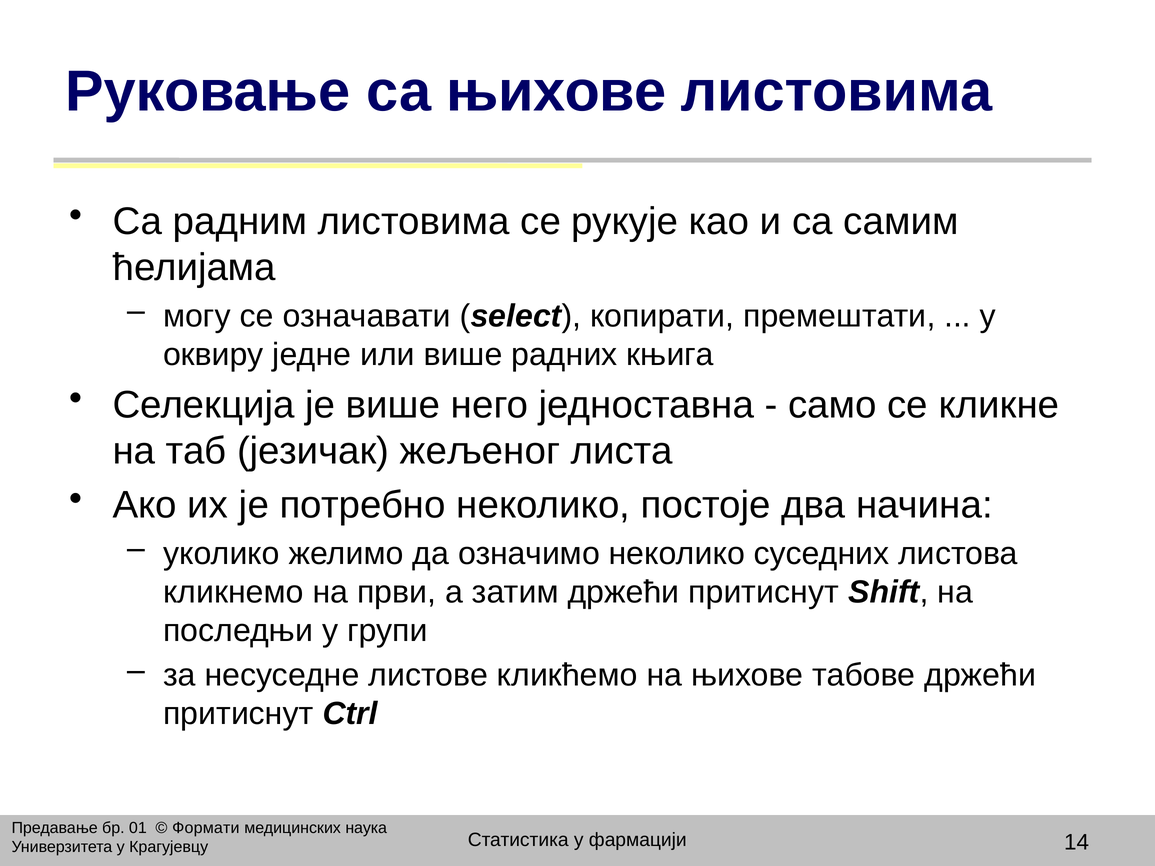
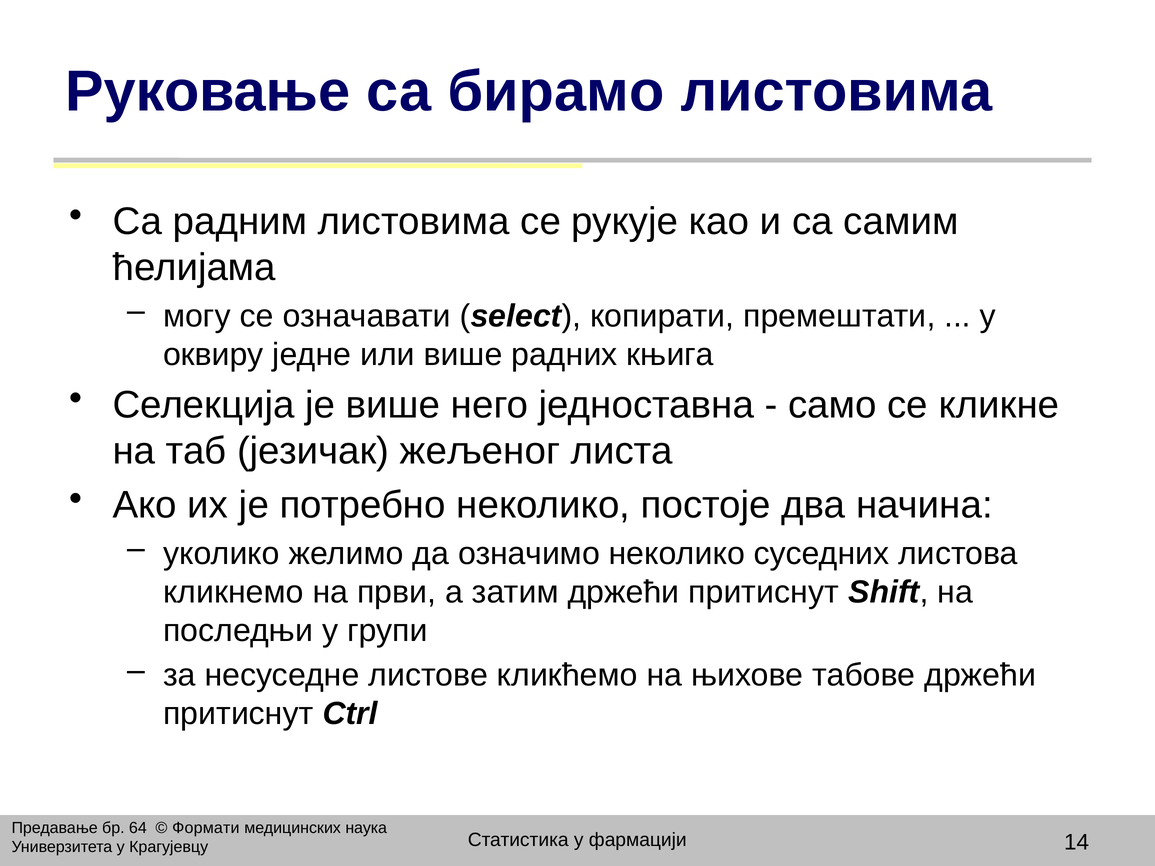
са њихове: њихове -> бирамо
01: 01 -> 64
